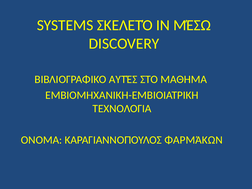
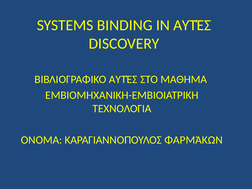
ΣΚΕΛΕΤΌ: ΣΚΕΛΕΤΌ -> BINDING
IN ΜΈΣΩ: ΜΈΣΩ -> ΑΥΤΈΣ
